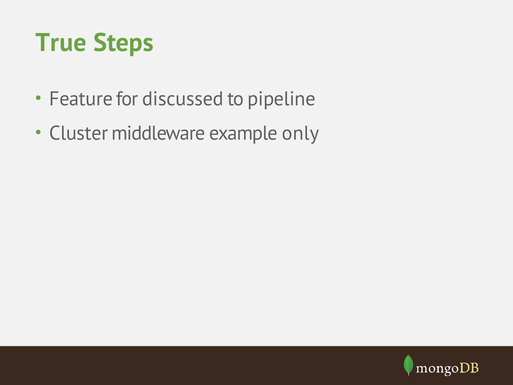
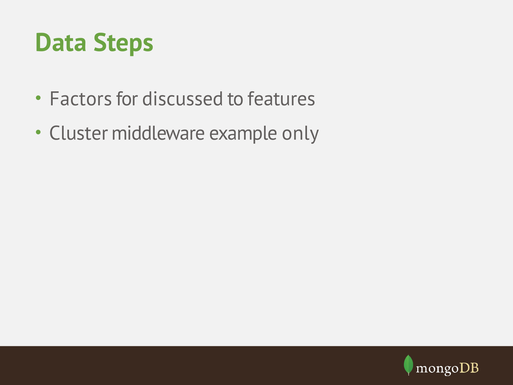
True: True -> Data
Feature: Feature -> Factors
pipeline: pipeline -> features
